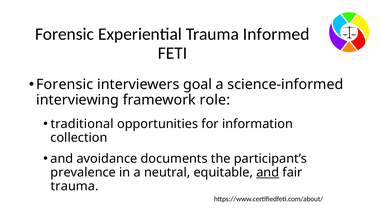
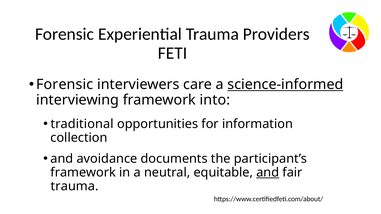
Informed: Informed -> Providers
goal: goal -> care
science-informed underline: none -> present
role: role -> into
prevalence at (83, 173): prevalence -> framework
